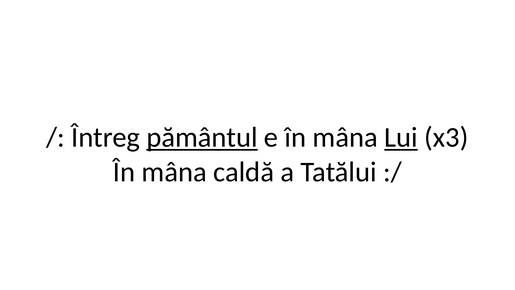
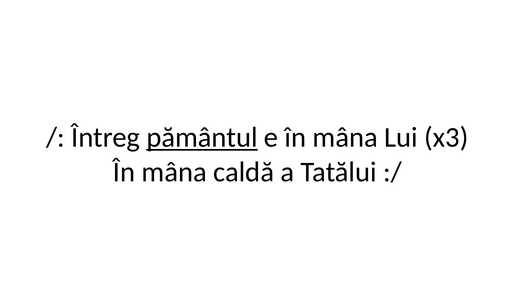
Lui underline: present -> none
